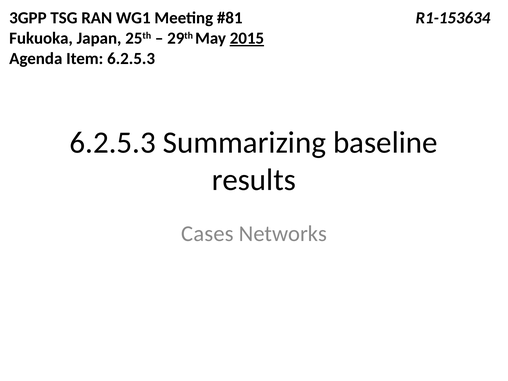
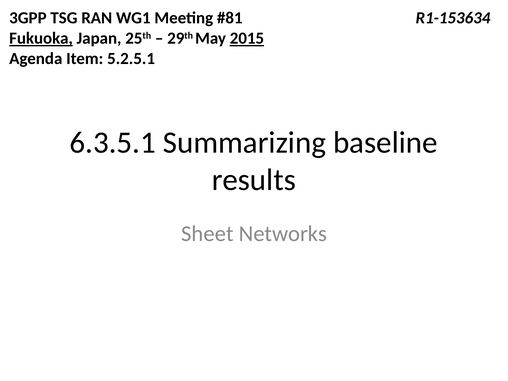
Fukuoka underline: none -> present
Item 6.2.5.3: 6.2.5.3 -> 5.2.5.1
6.2.5.3 at (113, 143): 6.2.5.3 -> 6.3.5.1
Cases: Cases -> Sheet
